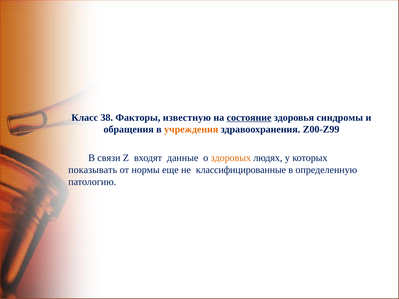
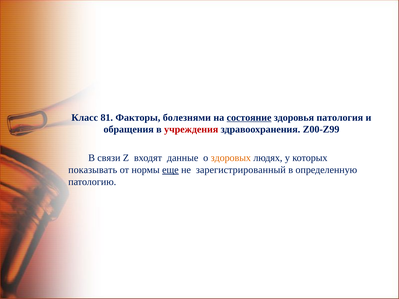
38: 38 -> 81
известную: известную -> болезнями
синдромы: синдромы -> патология
учреждения colour: orange -> red
еще underline: none -> present
классифицированные: классифицированные -> зарегистрированный
